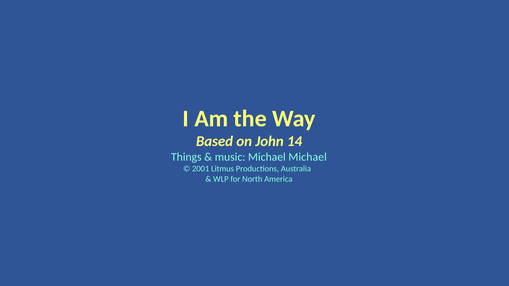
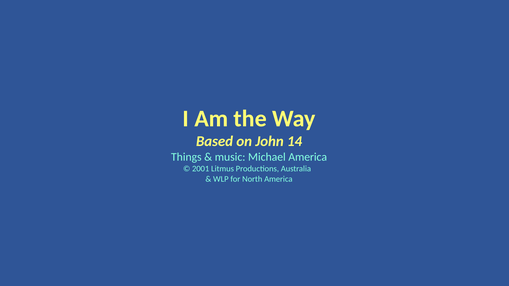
Michael Michael: Michael -> America
